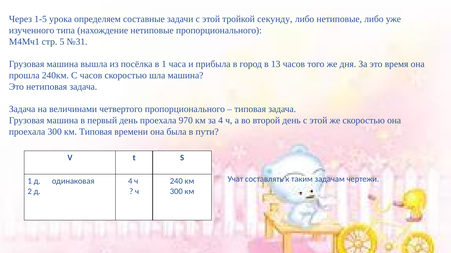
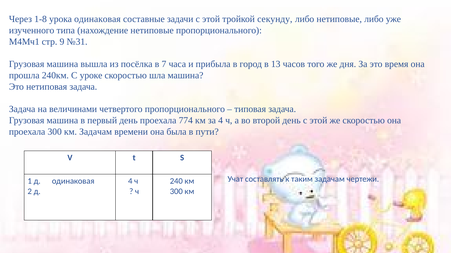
1-5: 1-5 -> 1-8
урока определяем: определяем -> одинаковая
5: 5 -> 9
в 1: 1 -> 7
С часов: часов -> уроке
970: 970 -> 774
км Типовая: Типовая -> Задачам
